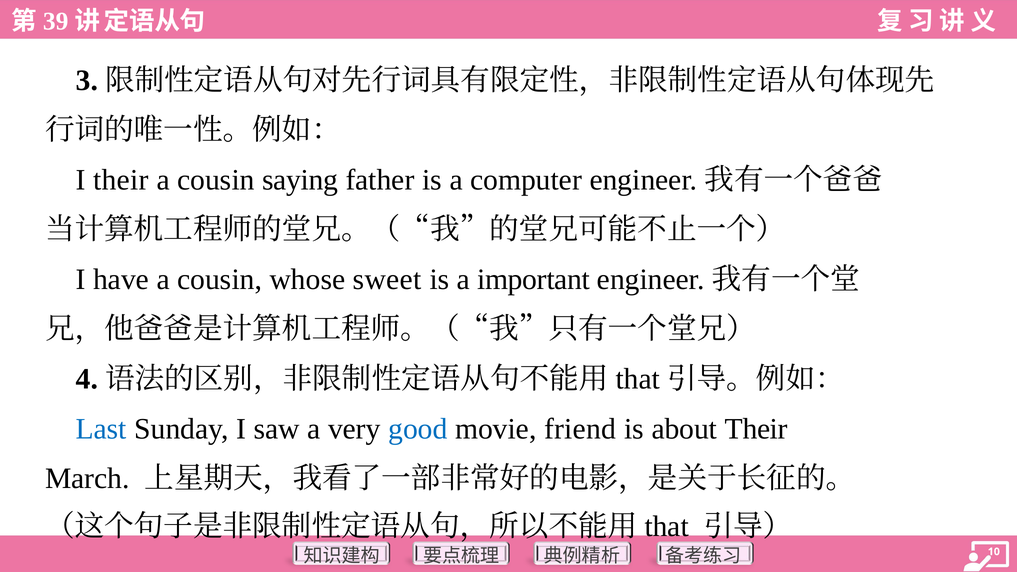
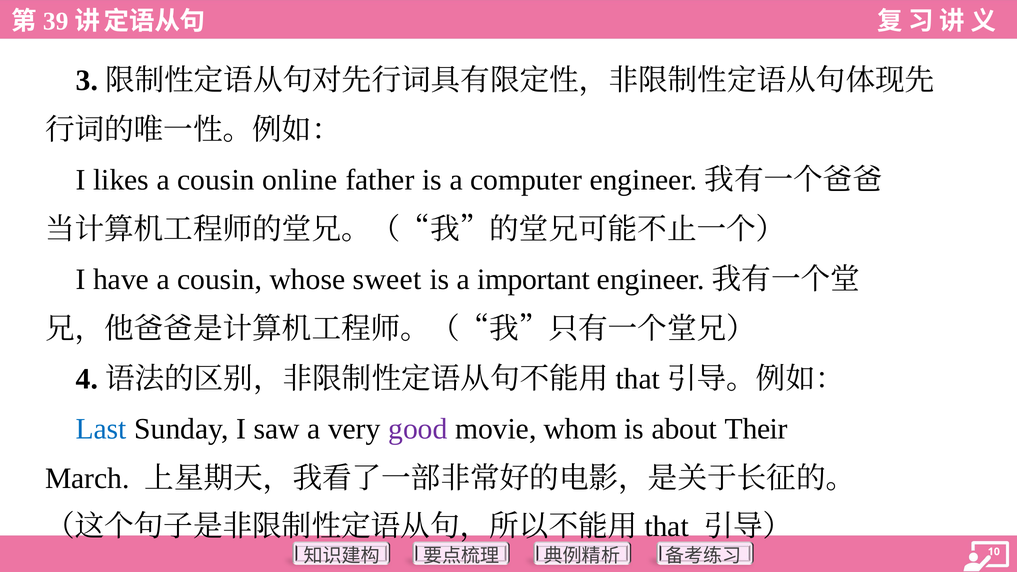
I their: their -> likes
saying: saying -> online
good colour: blue -> purple
friend: friend -> whom
